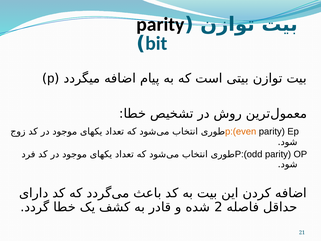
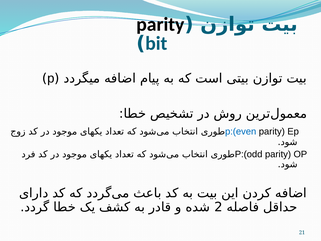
p:(even colour: orange -> blue
